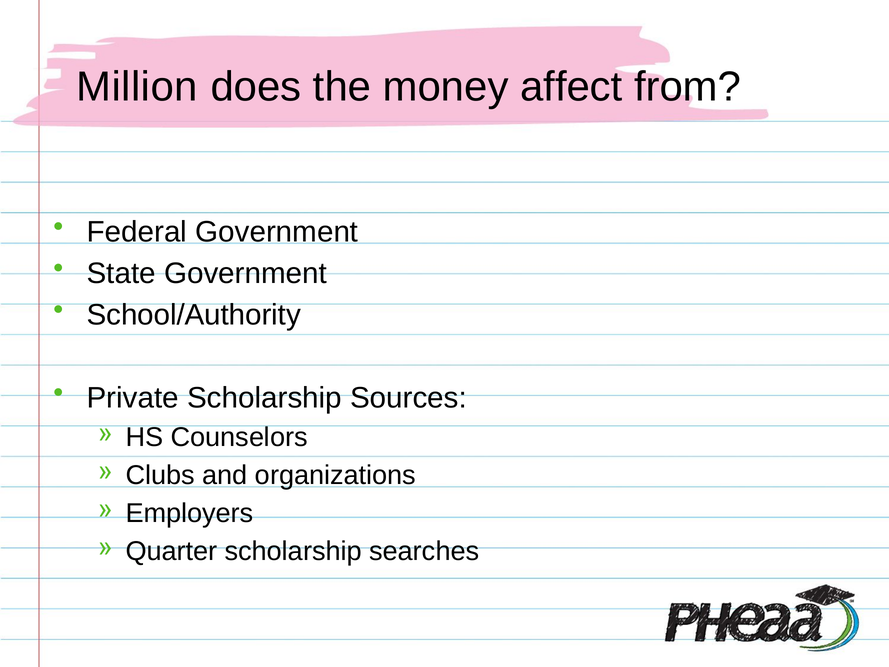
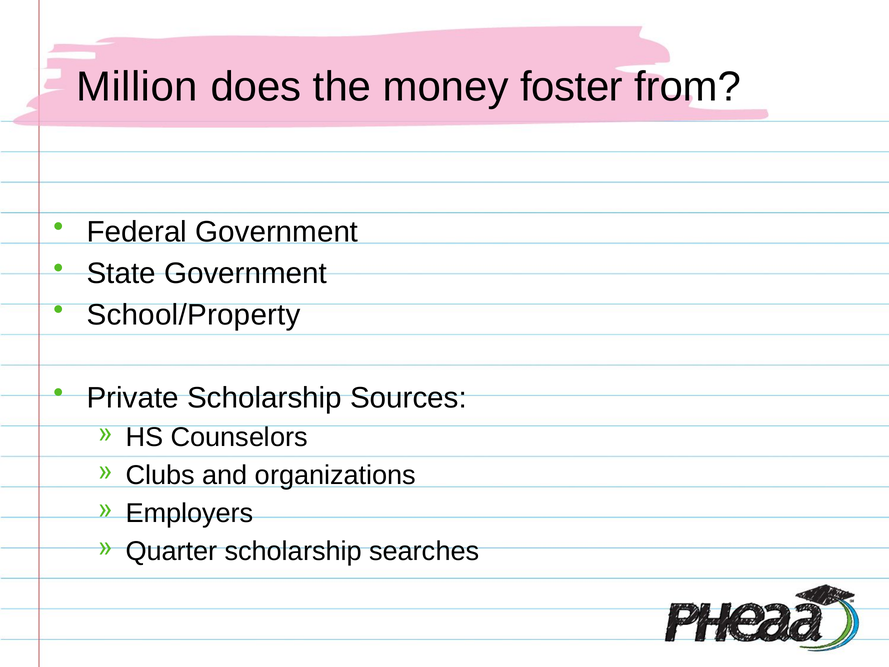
affect: affect -> foster
School/Authority: School/Authority -> School/Property
